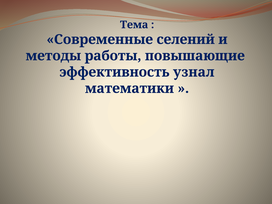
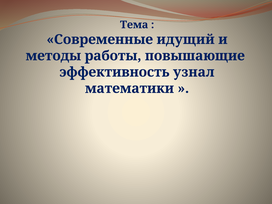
селений: селений -> идущий
